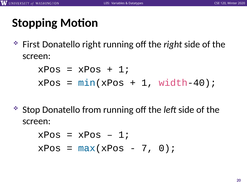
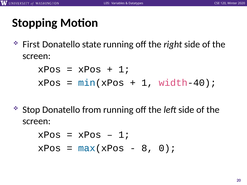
Donatello right: right -> state
7: 7 -> 8
